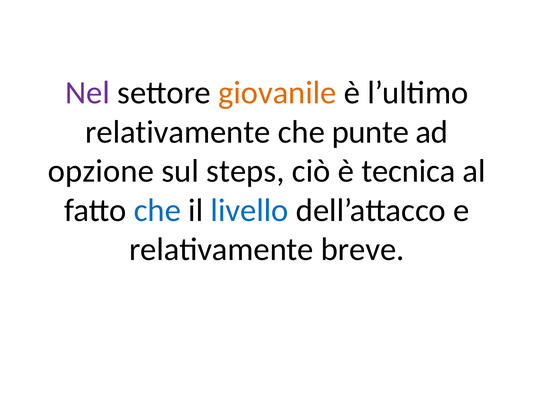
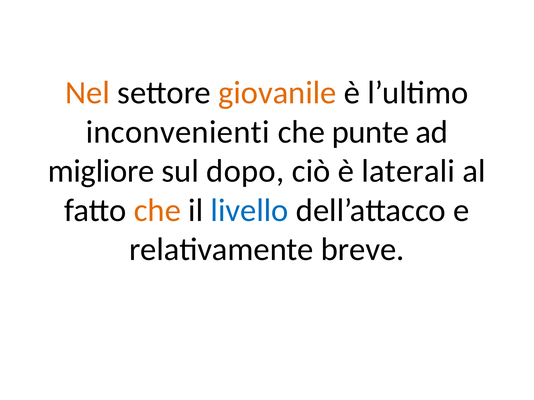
Nel colour: purple -> orange
relativamente at (178, 132): relativamente -> inconvenienti
opzione: opzione -> migliore
steps: steps -> dopo
tecnica: tecnica -> laterali
che at (157, 211) colour: blue -> orange
